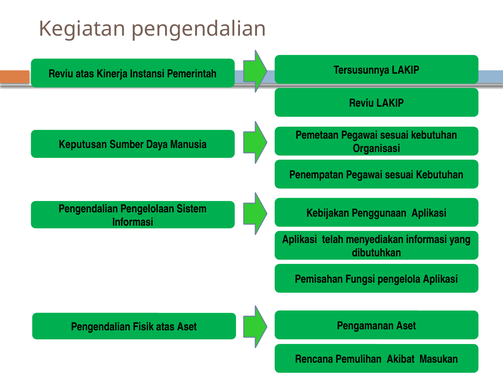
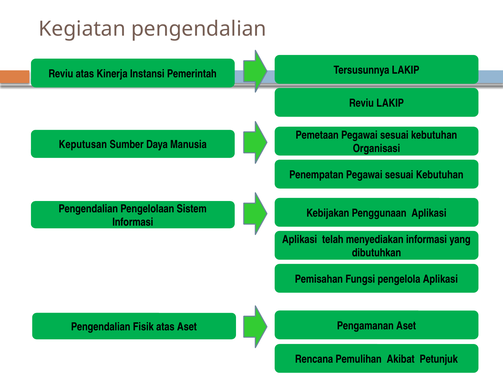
Masukan: Masukan -> Petunjuk
